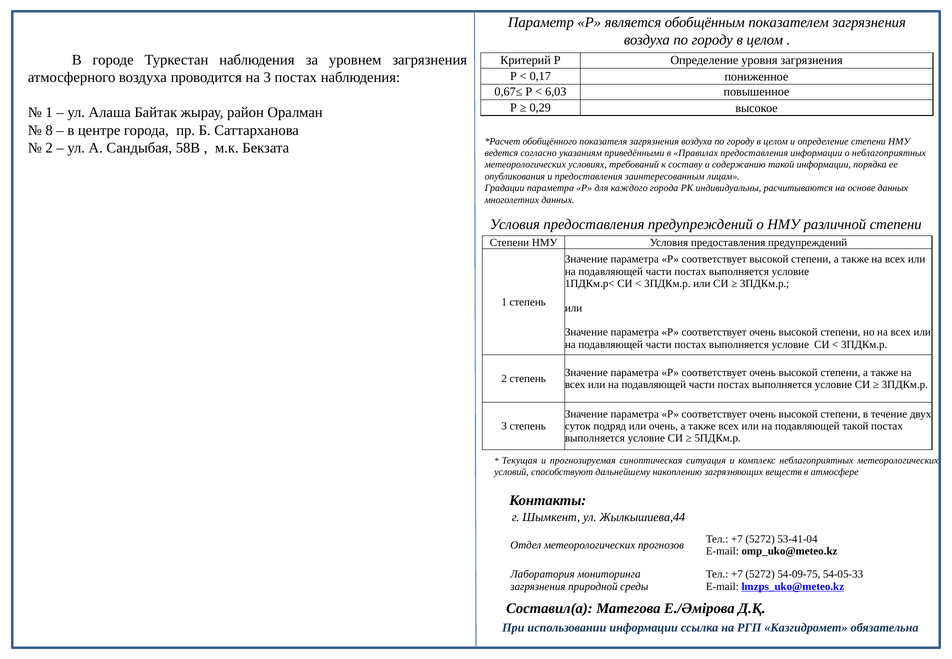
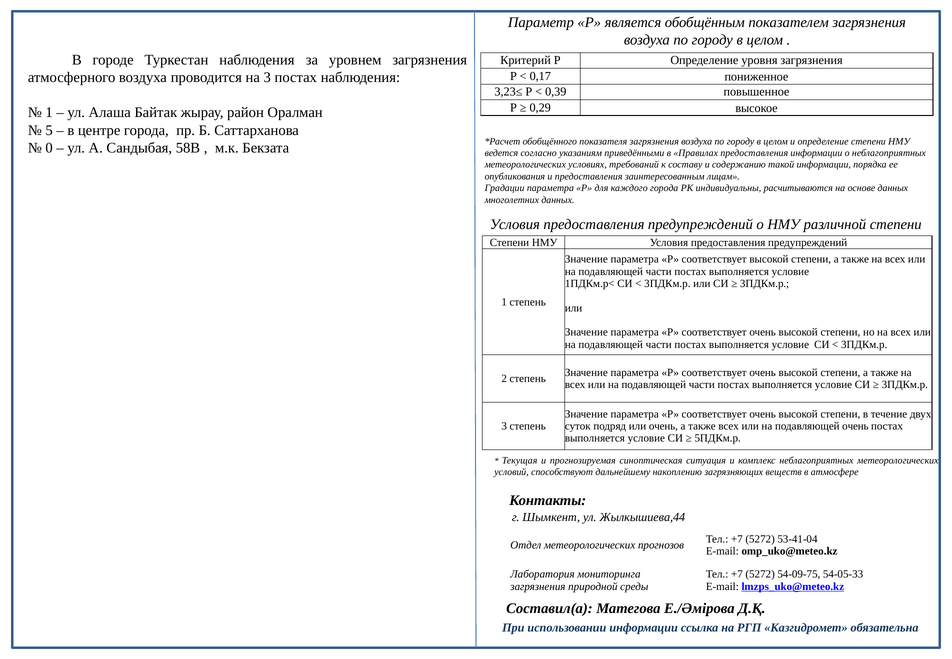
0,67≤: 0,67≤ -> 3,23≤
6,03: 6,03 -> 0,39
8: 8 -> 5
2 at (49, 148): 2 -> 0
подавляющей такой: такой -> очень
